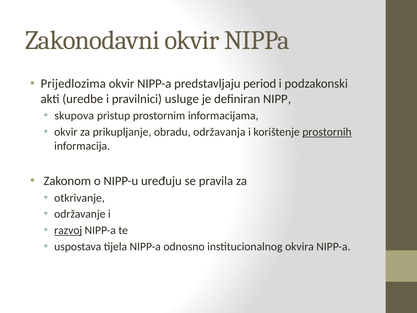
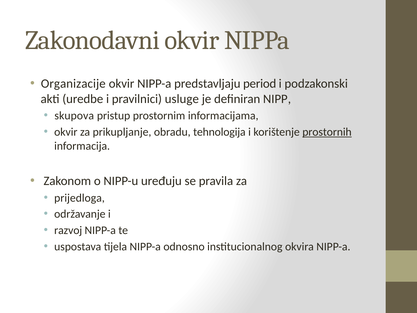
Prijedlozima: Prijedlozima -> Organizacije
održavanja: održavanja -> tehnologija
otkrivanje: otkrivanje -> prijedloga
razvoj underline: present -> none
